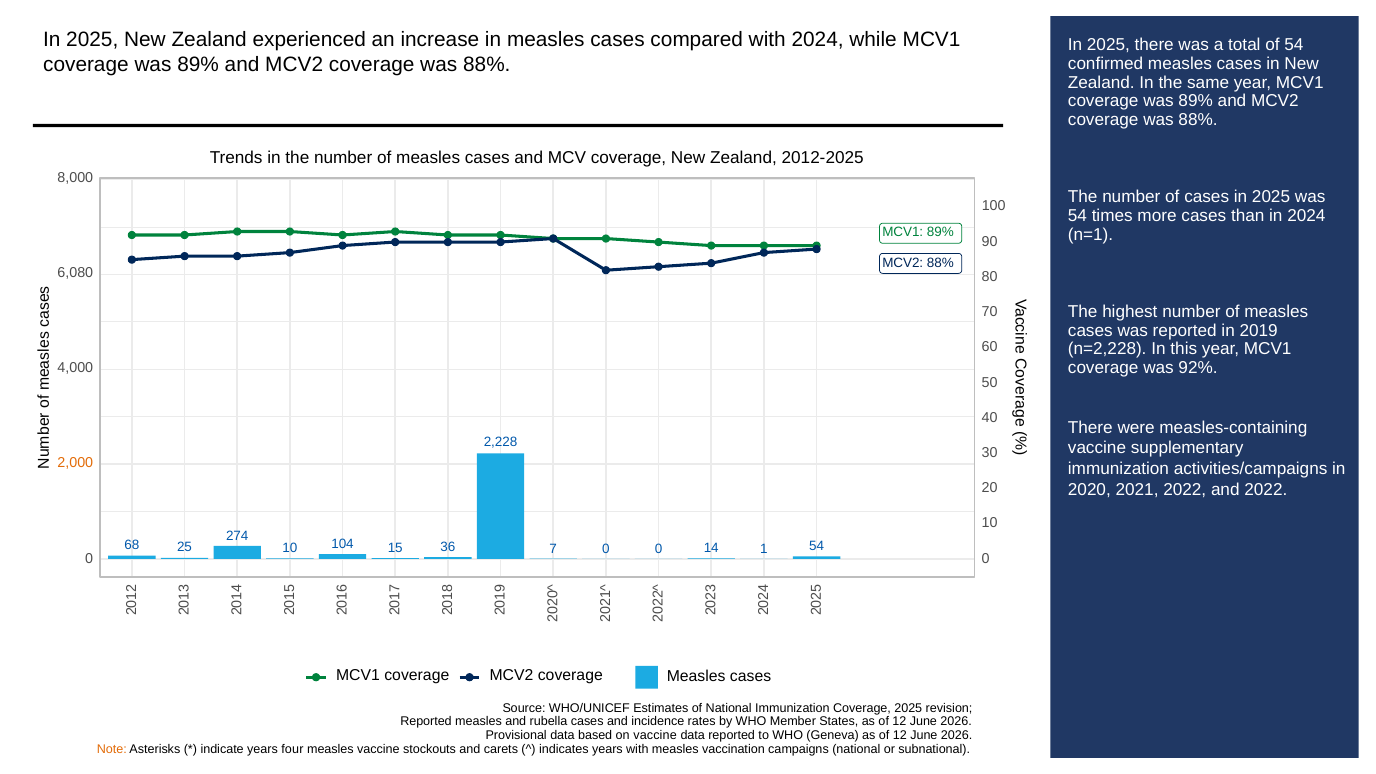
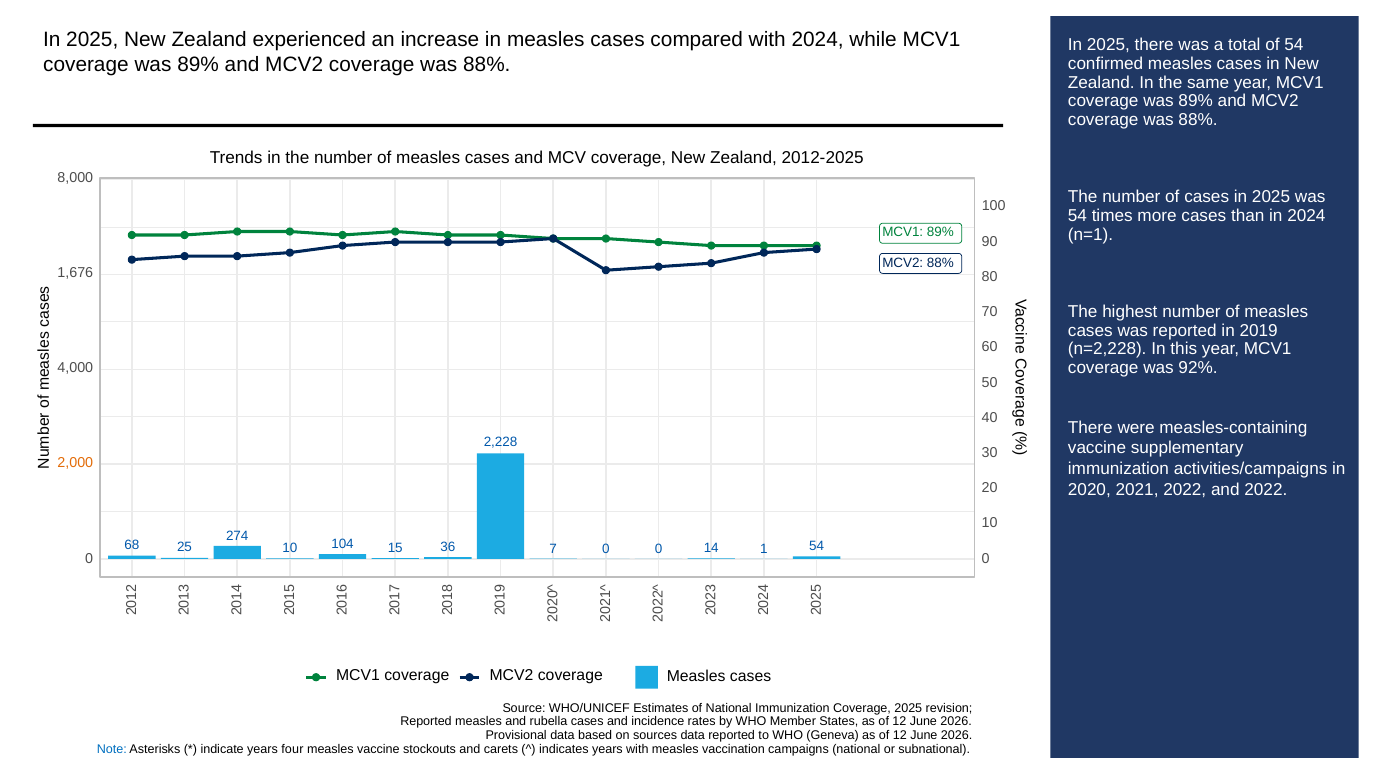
6,080: 6,080 -> 1,676
on vaccine: vaccine -> sources
Note colour: orange -> blue
